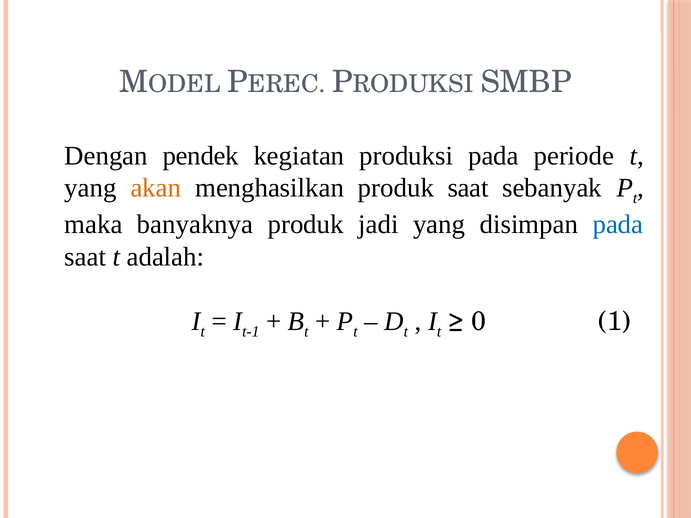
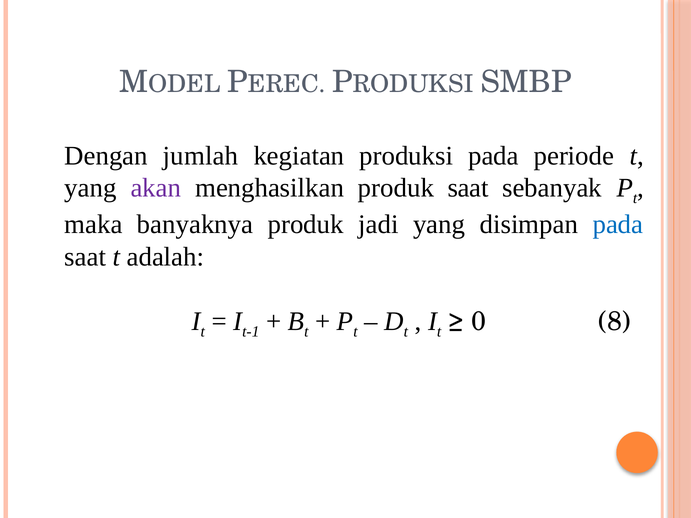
pendek: pendek -> jumlah
akan colour: orange -> purple
1: 1 -> 8
